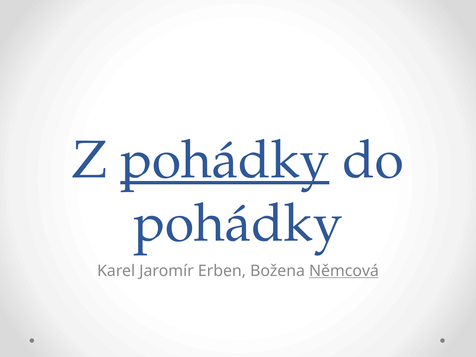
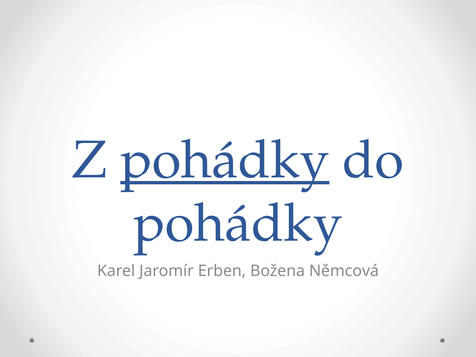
Němcová underline: present -> none
